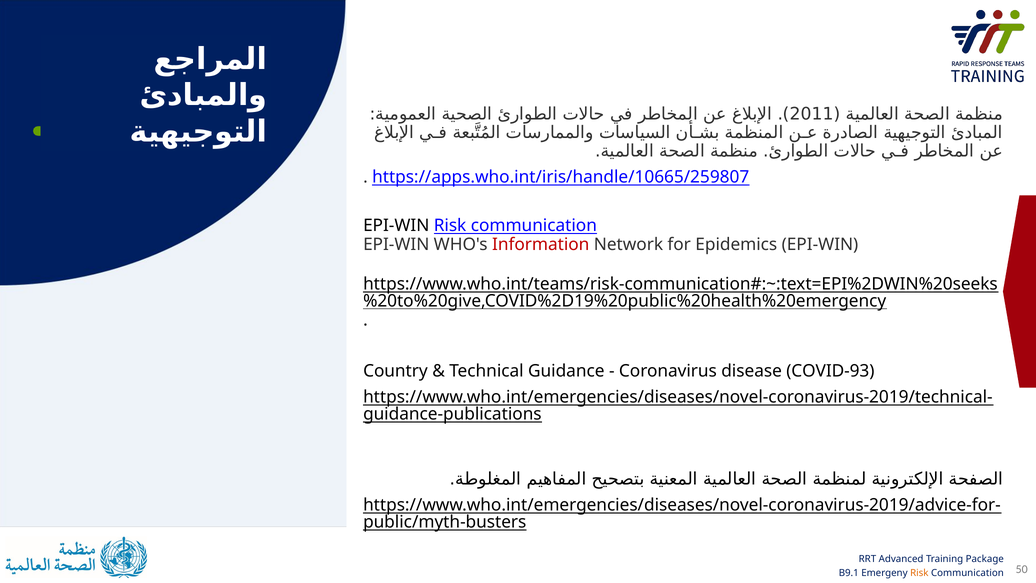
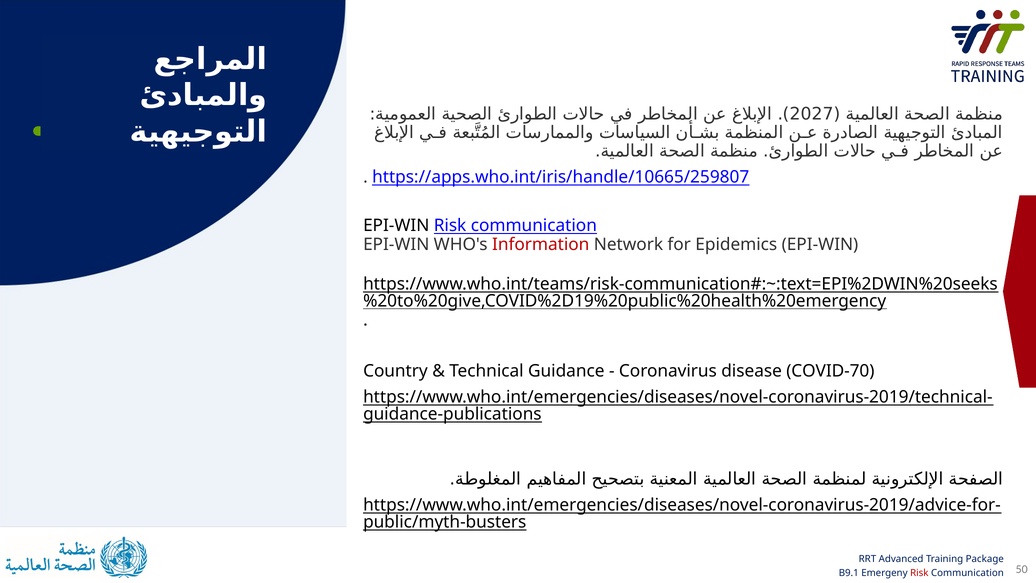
2011: 2011 -> 2027
COVID-93: COVID-93 -> COVID-70
Risk at (919, 573) colour: orange -> red
